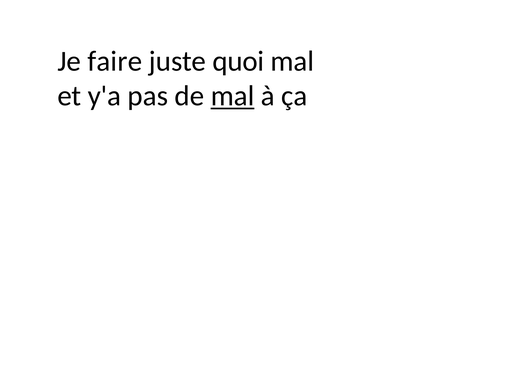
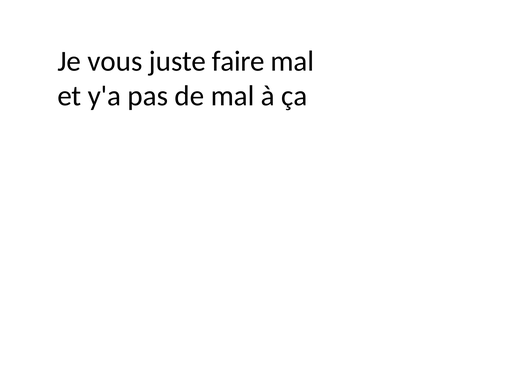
faire: faire -> vous
quoi: quoi -> faire
mal at (233, 96) underline: present -> none
